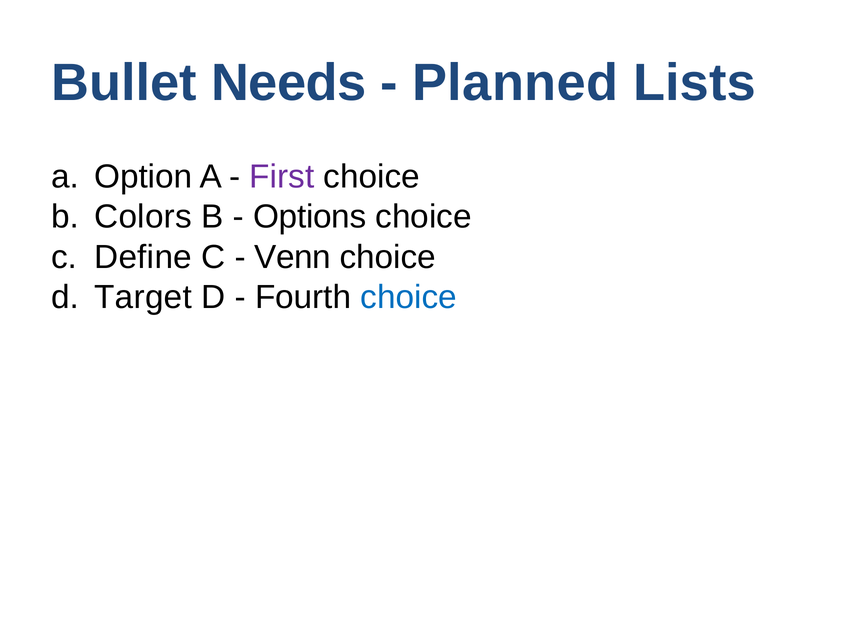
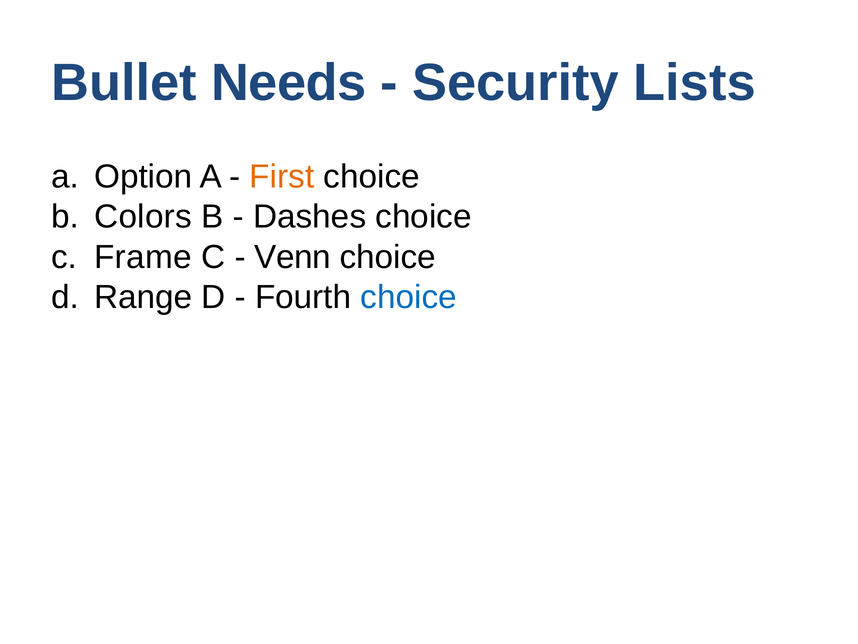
Planned: Planned -> Security
First colour: purple -> orange
Options: Options -> Dashes
Define: Define -> Frame
Target: Target -> Range
